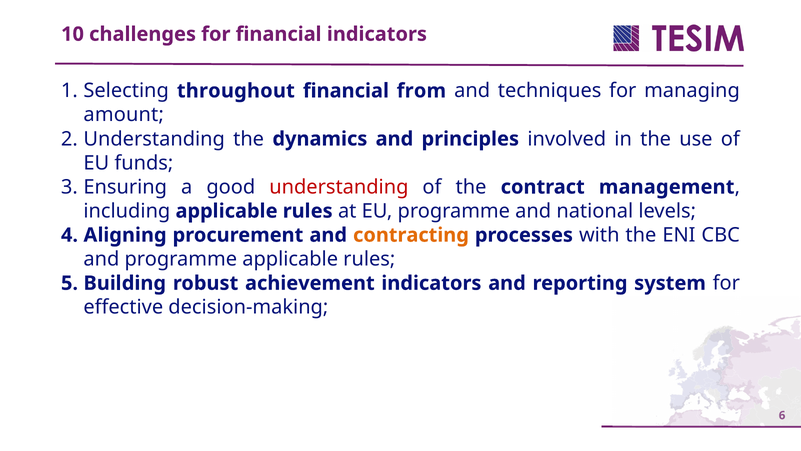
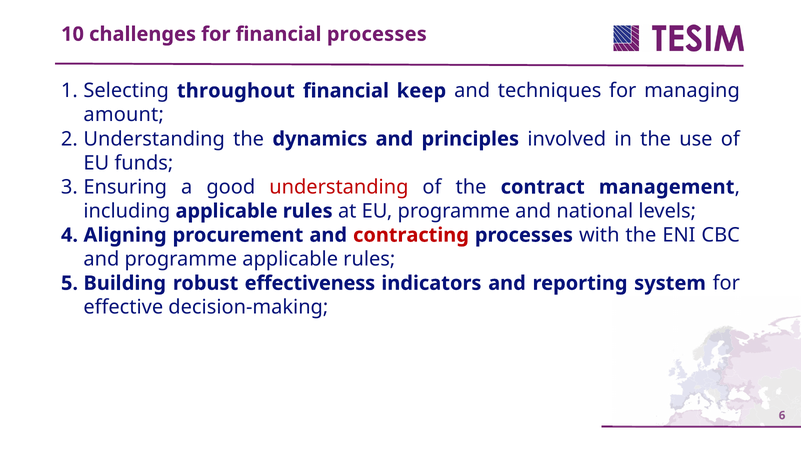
financial indicators: indicators -> processes
from: from -> keep
contracting colour: orange -> red
achievement: achievement -> effectiveness
